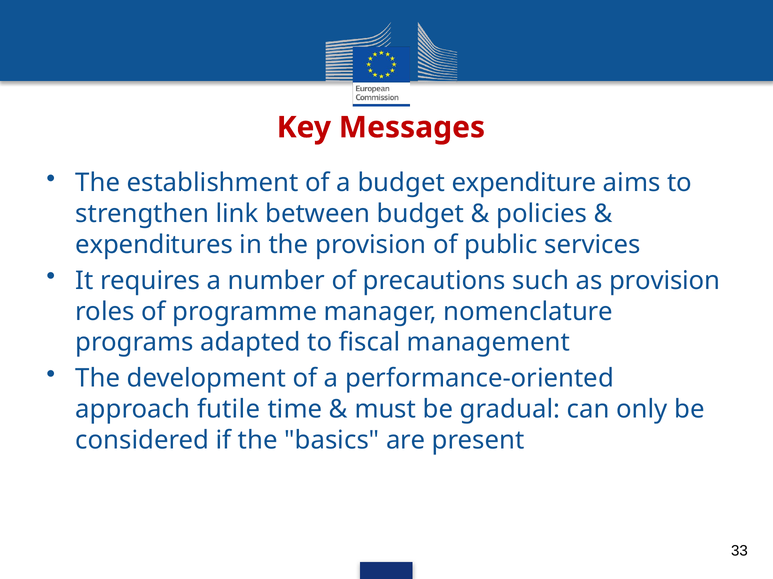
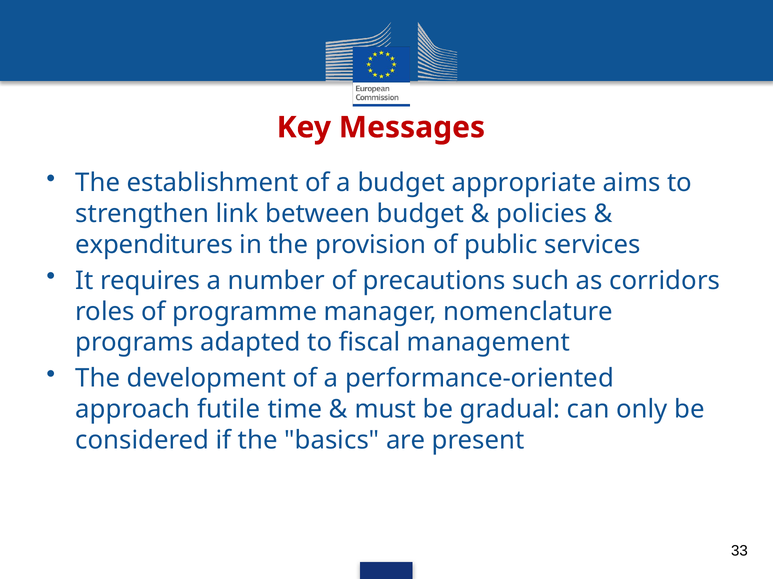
expenditure: expenditure -> appropriate
as provision: provision -> corridors
